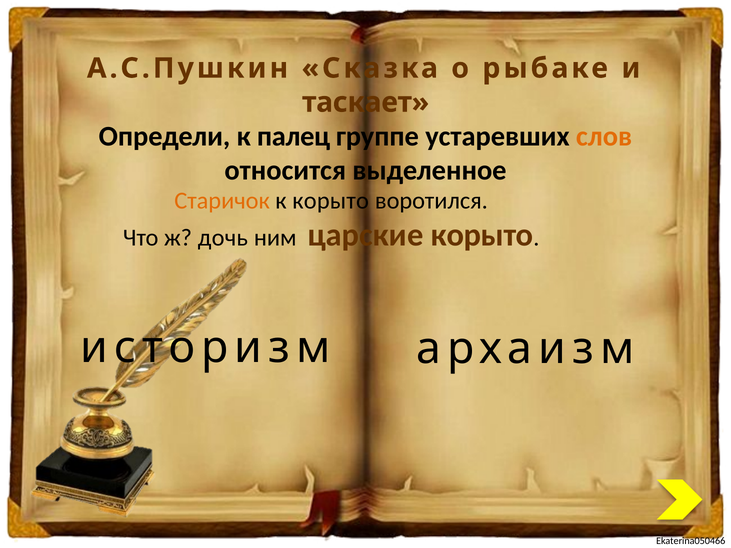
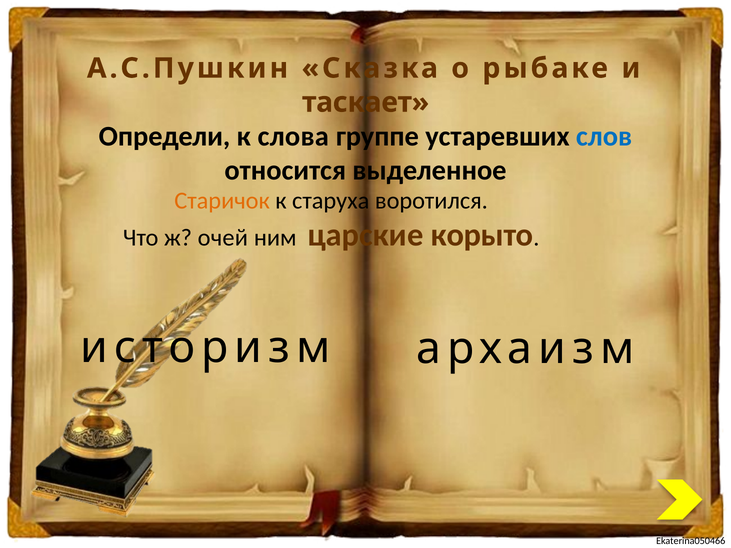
палец: палец -> слова
слов colour: orange -> blue
к корыто: корыто -> старуха
дочь: дочь -> очей
